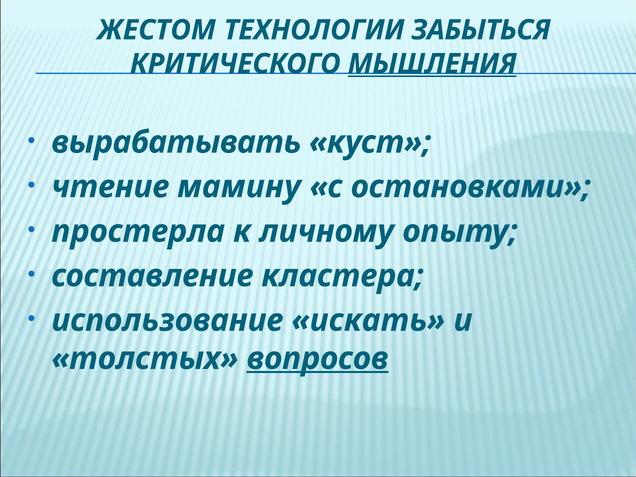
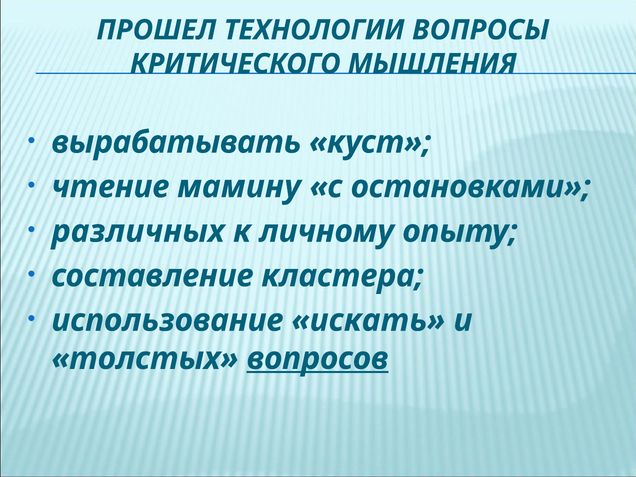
ЖЕСТОМ: ЖЕСТОМ -> ПРОШЕЛ
ЗАБЫТЬСЯ: ЗАБЫТЬСЯ -> ВОПРОСЫ
МЫШЛЕНИЯ underline: present -> none
простерла: простерла -> различных
